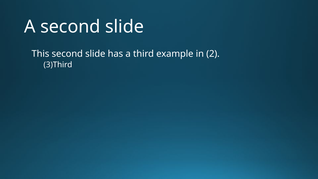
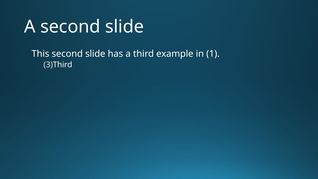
2: 2 -> 1
